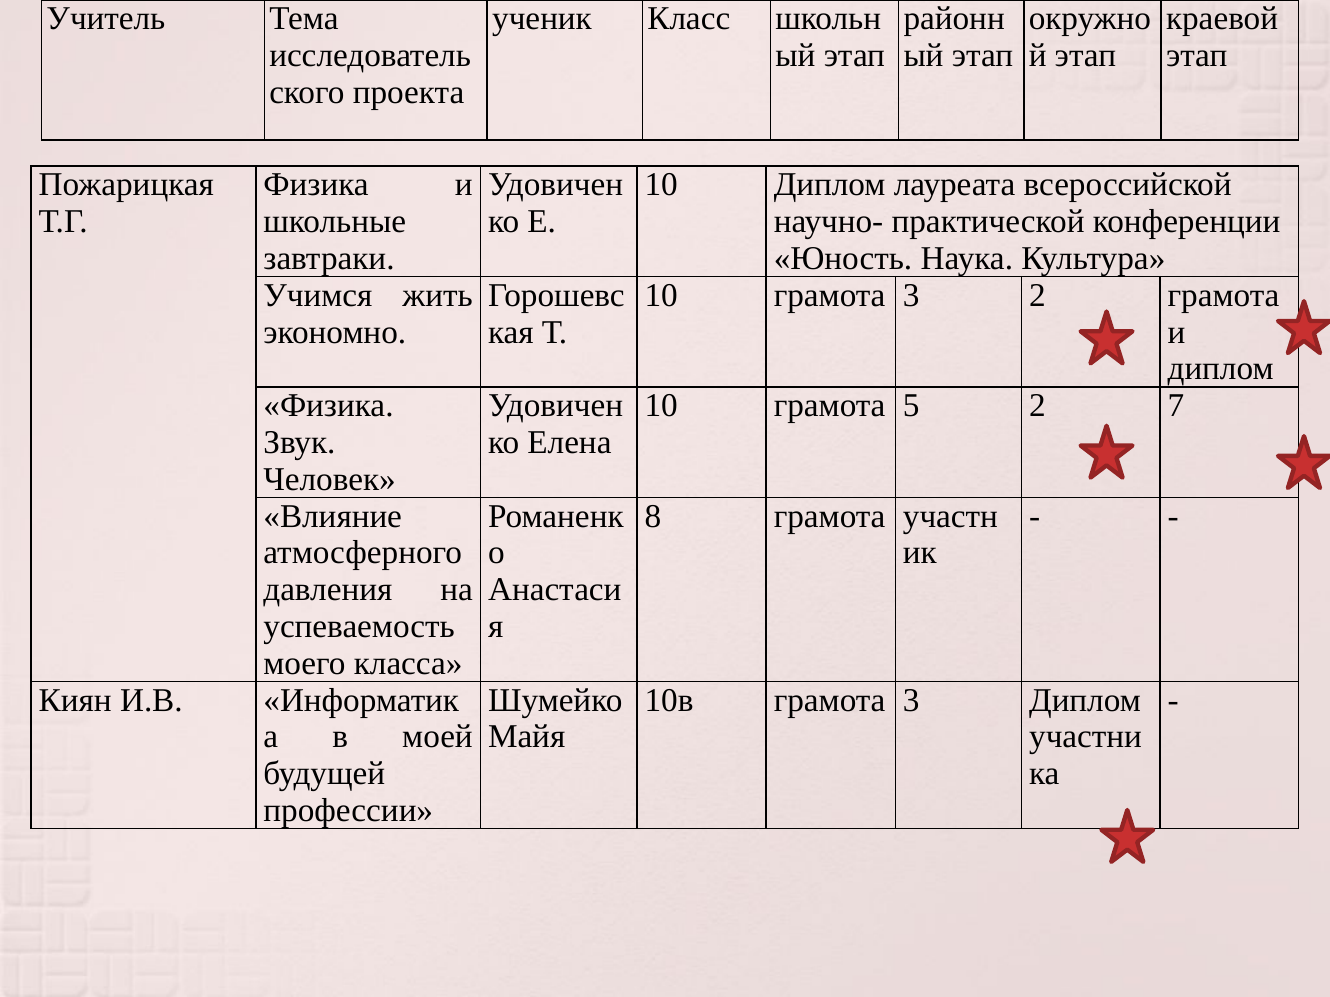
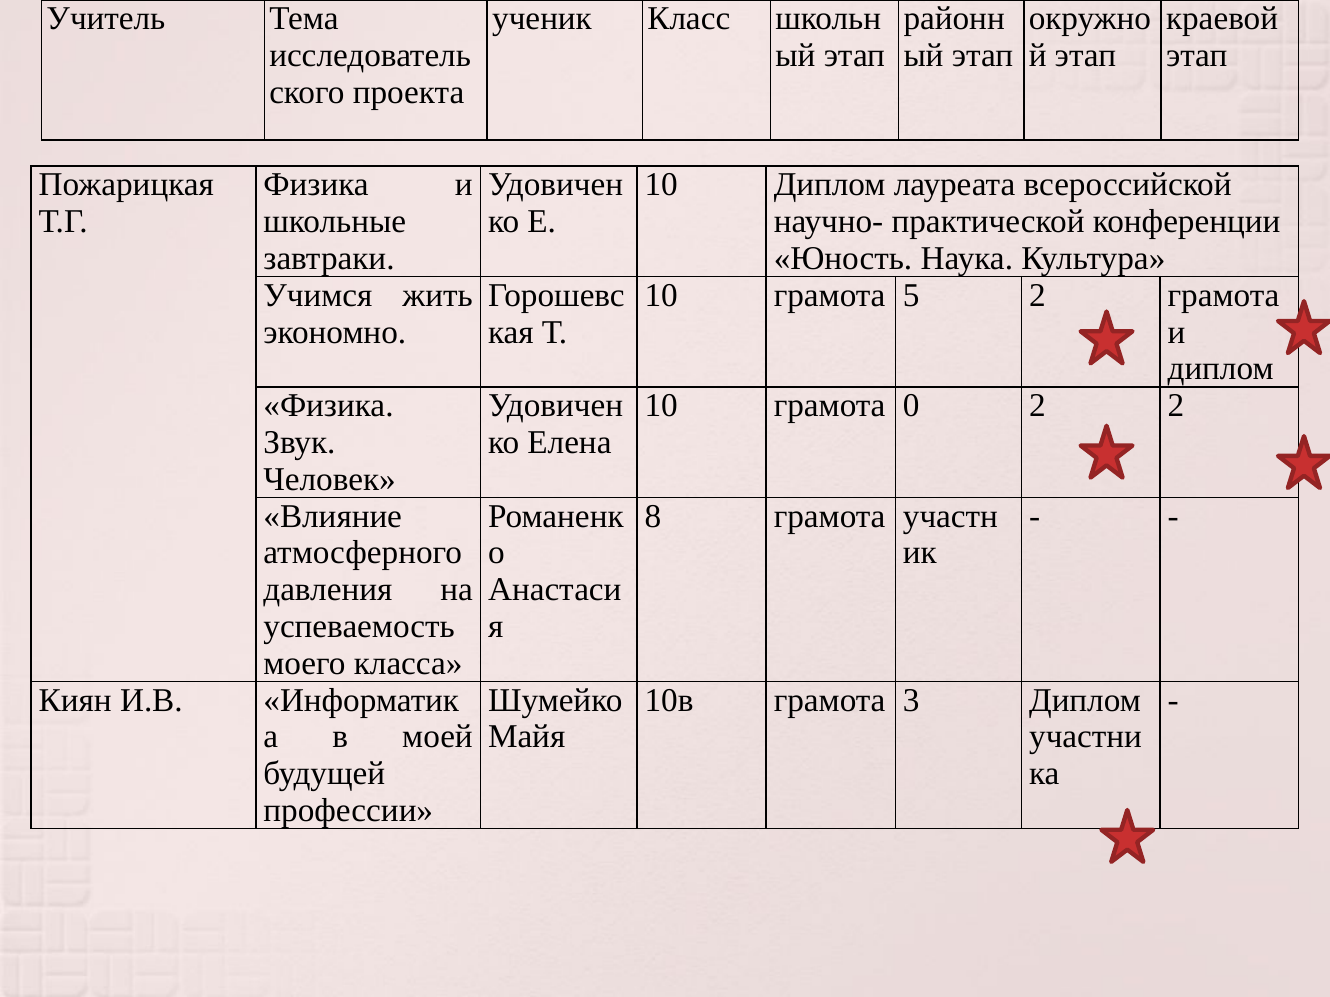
10 грамота 3: 3 -> 5
5: 5 -> 0
2 7: 7 -> 2
